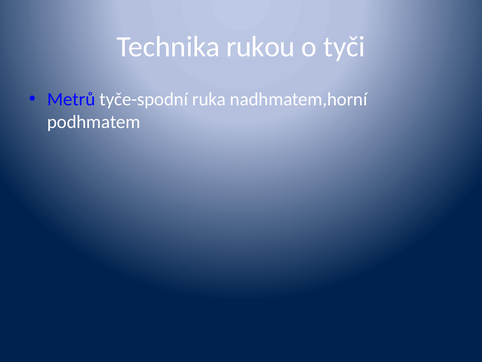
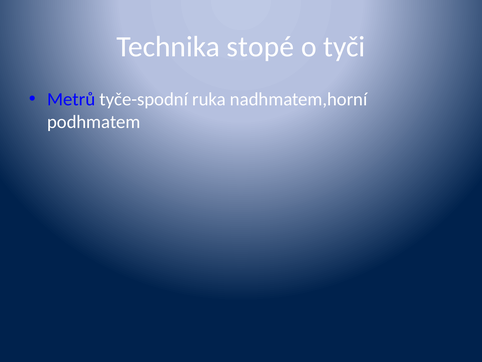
rukou: rukou -> stopé
